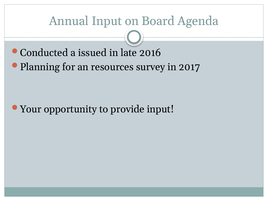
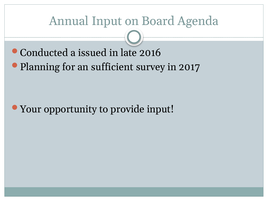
resources: resources -> sufficient
